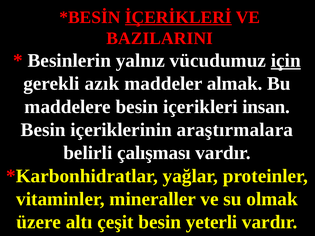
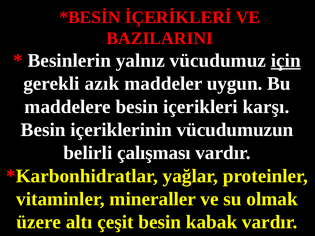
İÇERİKLERİ underline: present -> none
almak: almak -> uygun
insan: insan -> karşı
araştırmalara: araştırmalara -> vücudumuzun
yeterli: yeterli -> kabak
